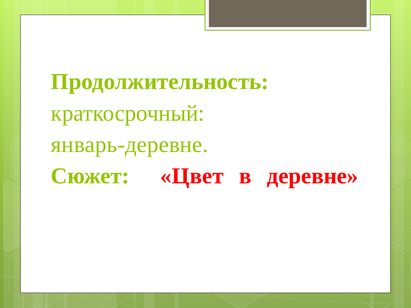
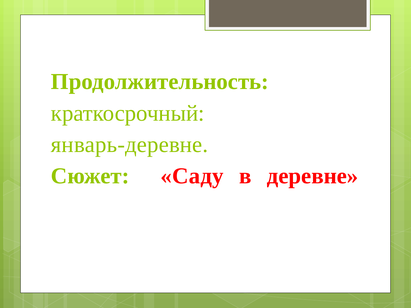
Цвет: Цвет -> Саду
